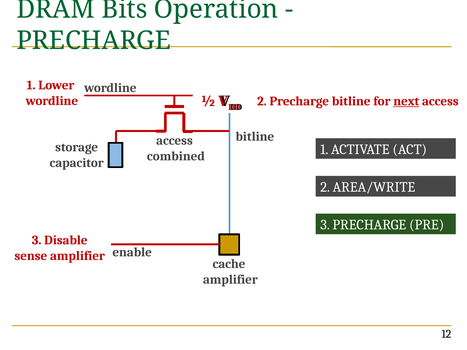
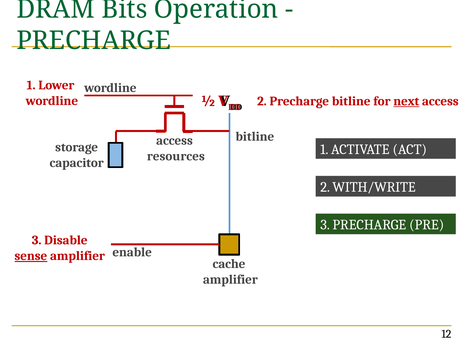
combined: combined -> resources
AREA/WRITE: AREA/WRITE -> WITH/WRITE
sense underline: none -> present
